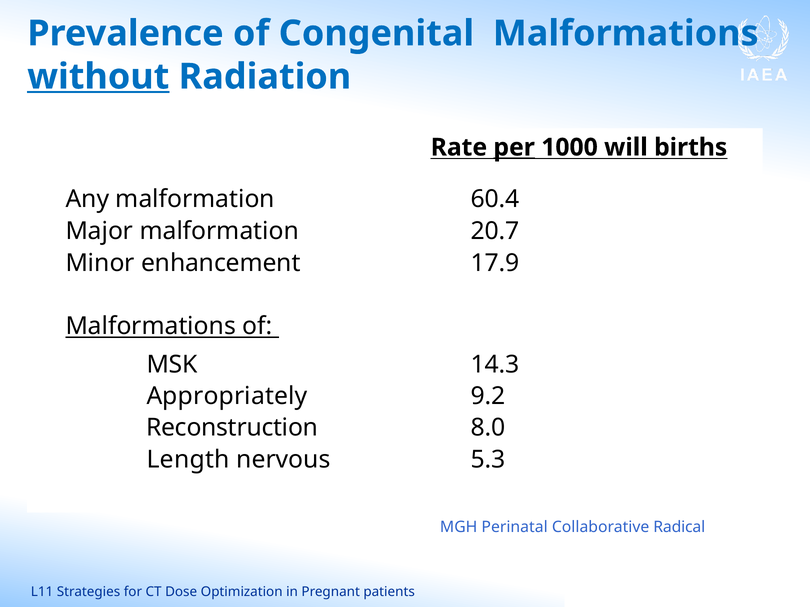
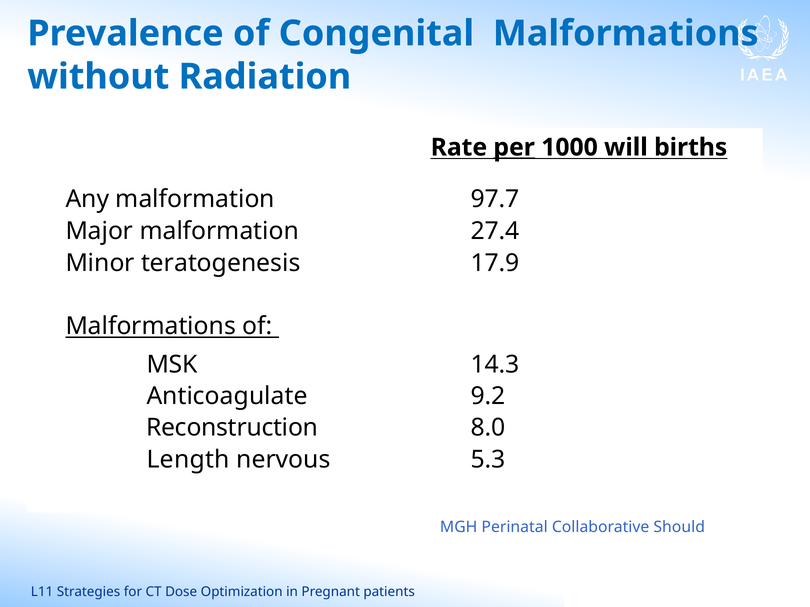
without underline: present -> none
60.4: 60.4 -> 97.7
20.7: 20.7 -> 27.4
enhancement: enhancement -> teratogenesis
Appropriately: Appropriately -> Anticoagulate
Radical: Radical -> Should
